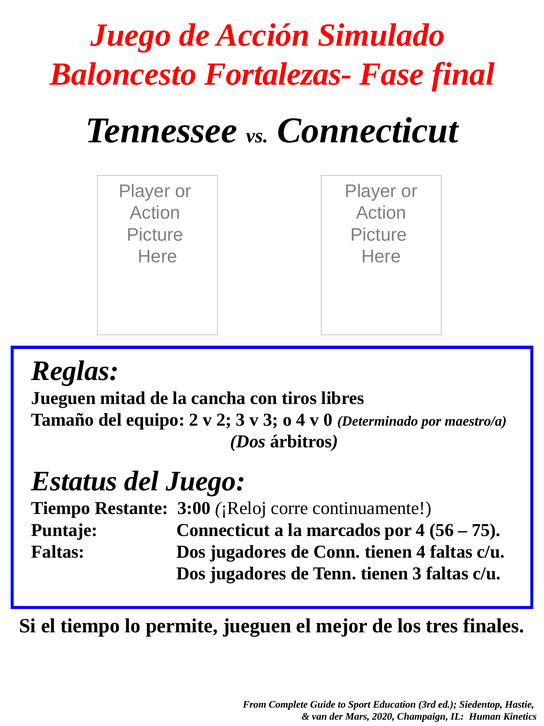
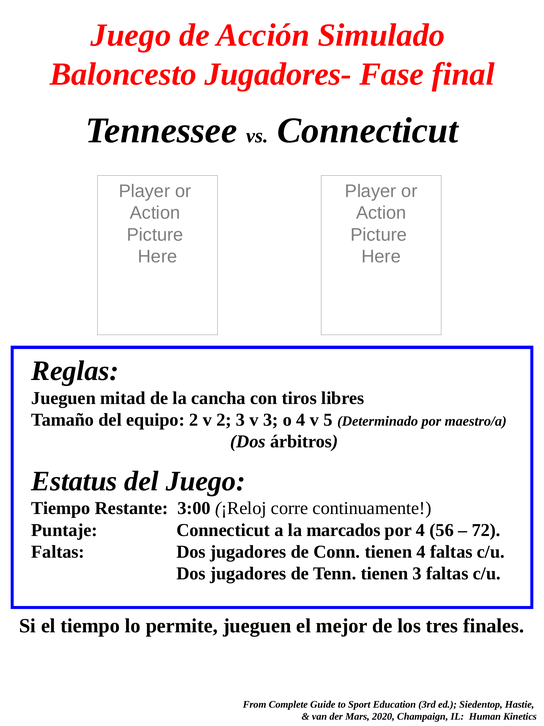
Fortalezas-: Fortalezas- -> Jugadores-
0: 0 -> 5
75: 75 -> 72
